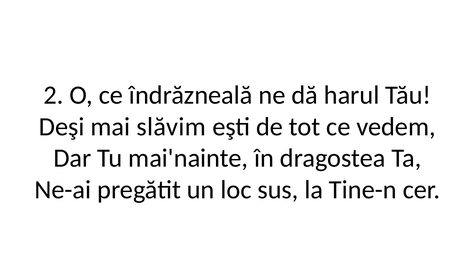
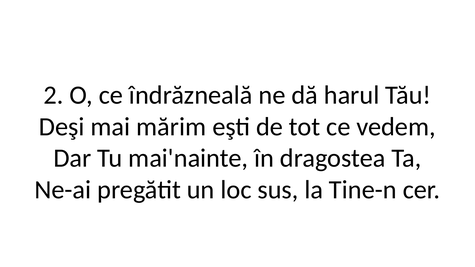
slăvim: slăvim -> mărim
